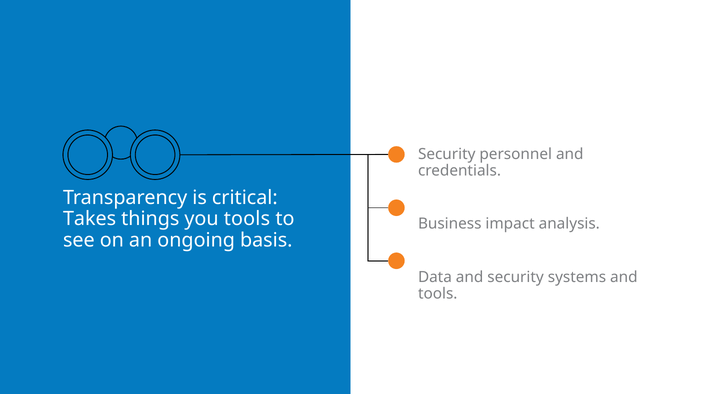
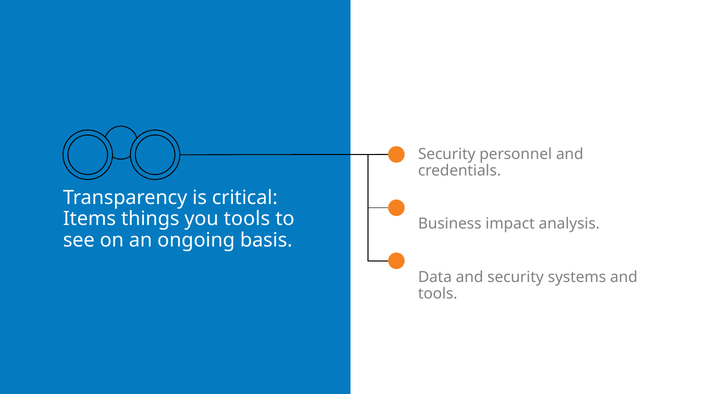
Takes: Takes -> Items
